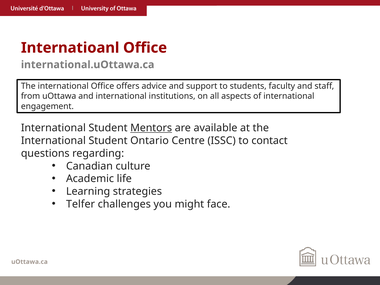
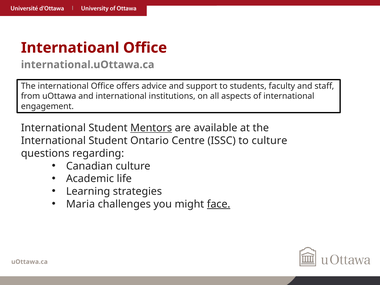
to contact: contact -> culture
Telfer: Telfer -> Maria
face underline: none -> present
